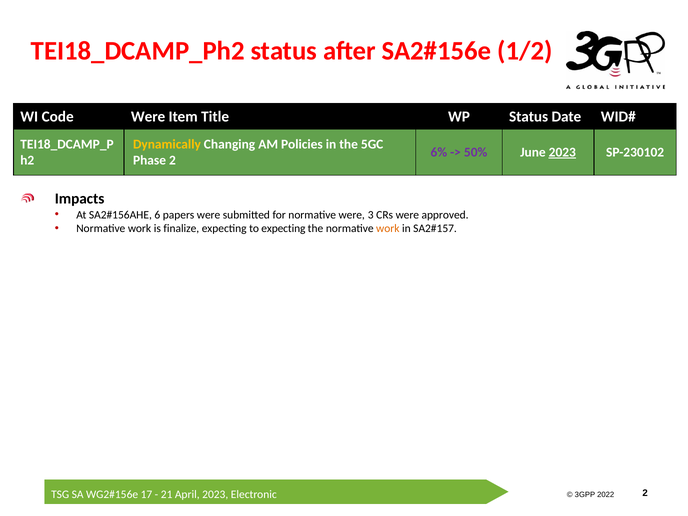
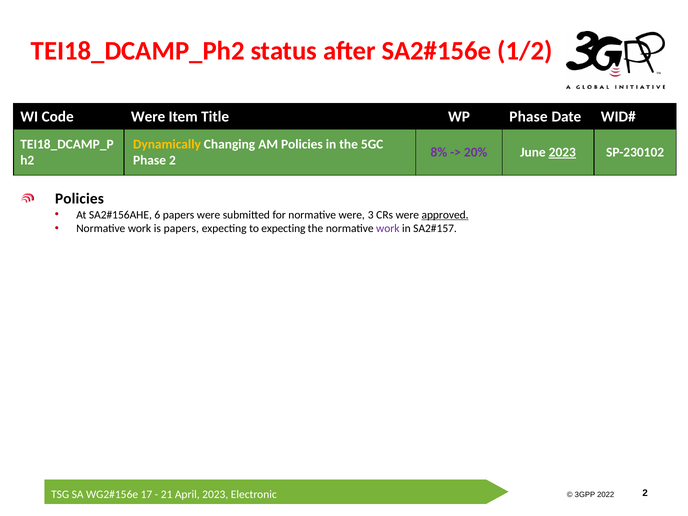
WP Status: Status -> Phase
6%: 6% -> 8%
50%: 50% -> 20%
Impacts at (80, 199): Impacts -> Policies
approved underline: none -> present
is finalize: finalize -> papers
work at (388, 228) colour: orange -> purple
